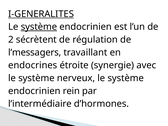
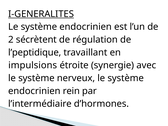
système at (39, 27) underline: present -> none
l’messagers: l’messagers -> l’peptidique
endocrines: endocrines -> impulsions
